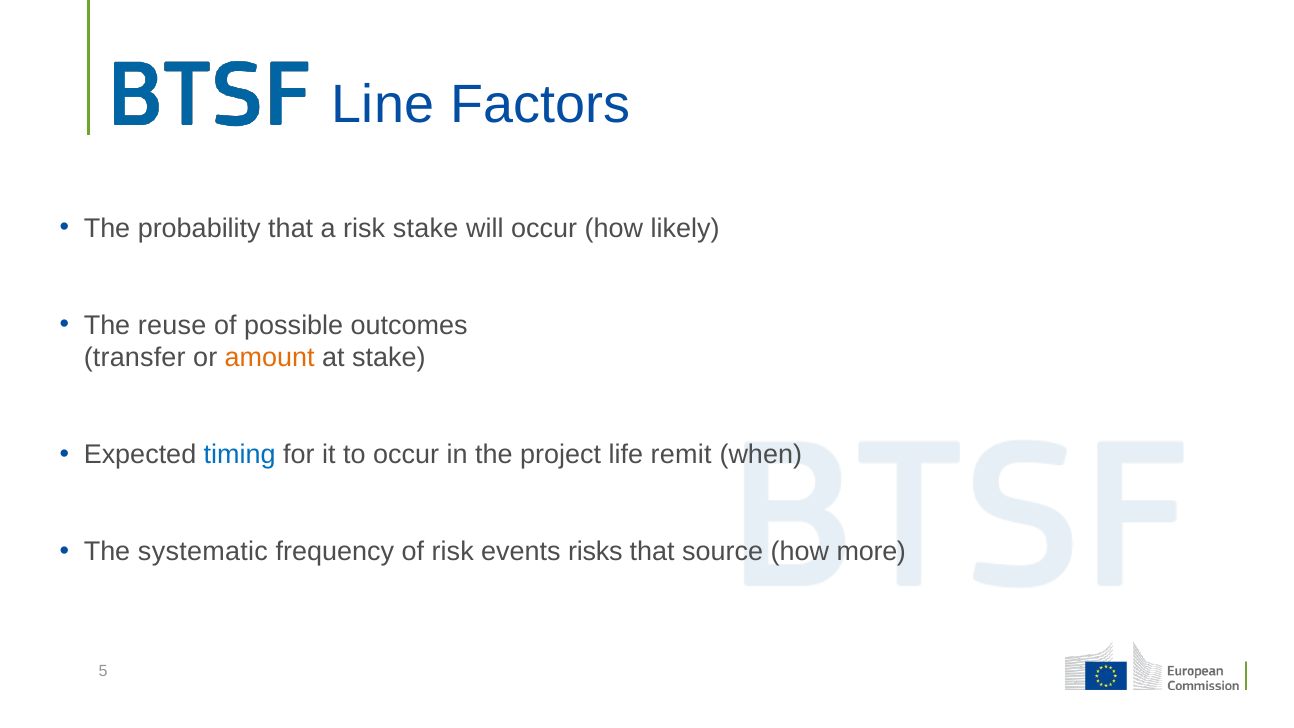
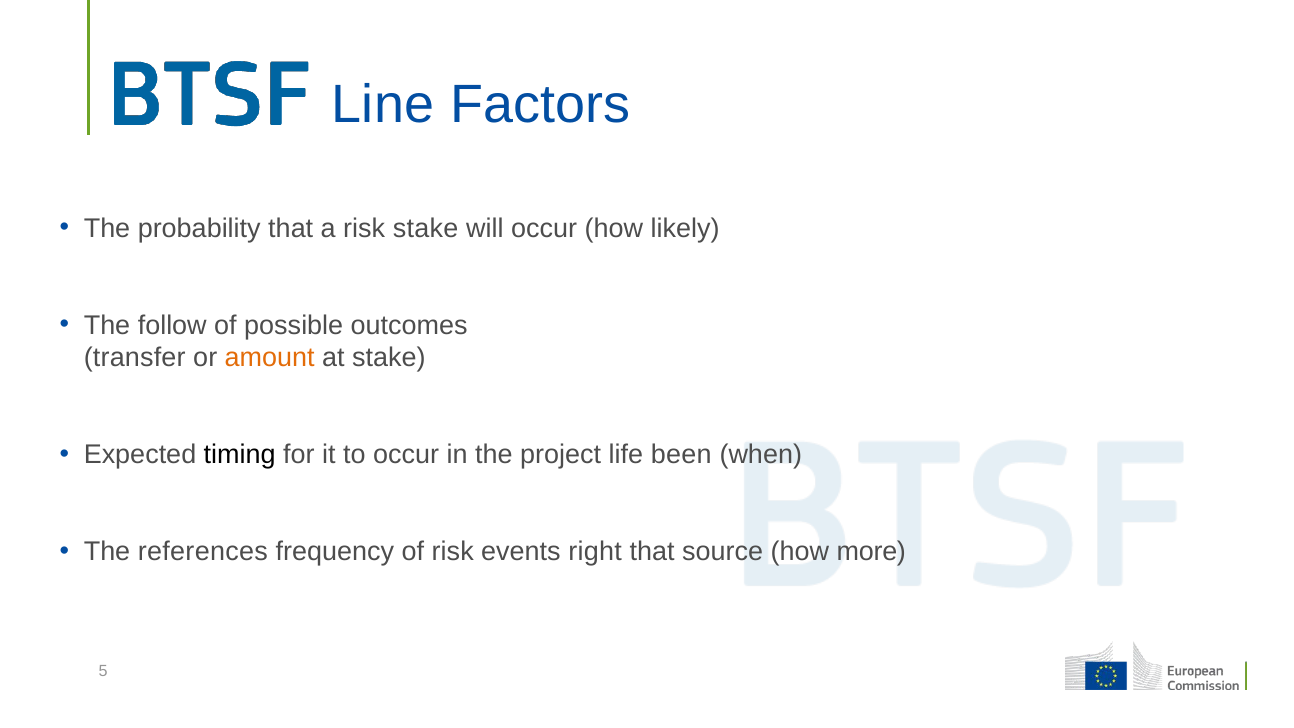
reuse: reuse -> follow
timing colour: blue -> black
remit: remit -> been
systematic: systematic -> references
risks: risks -> right
